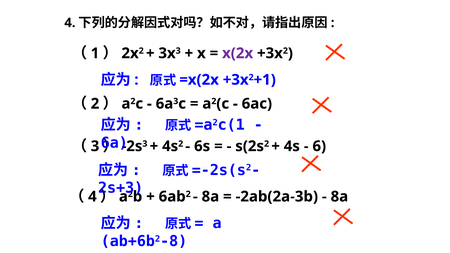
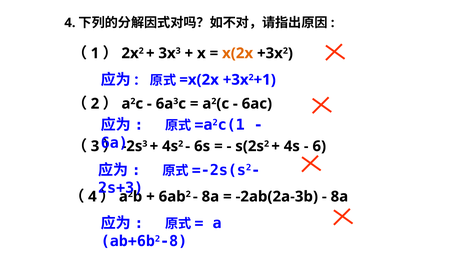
x(2x colour: purple -> orange
